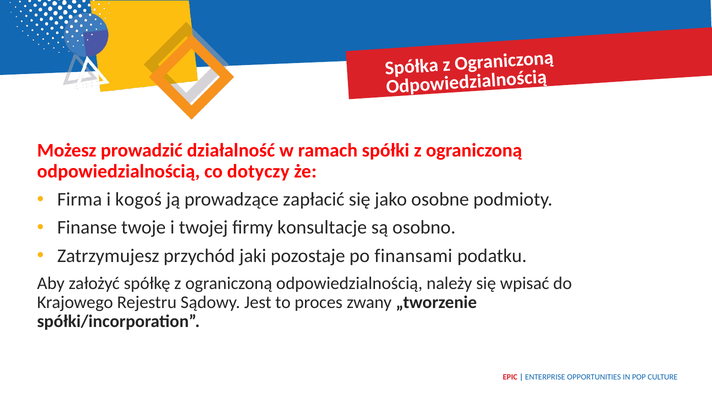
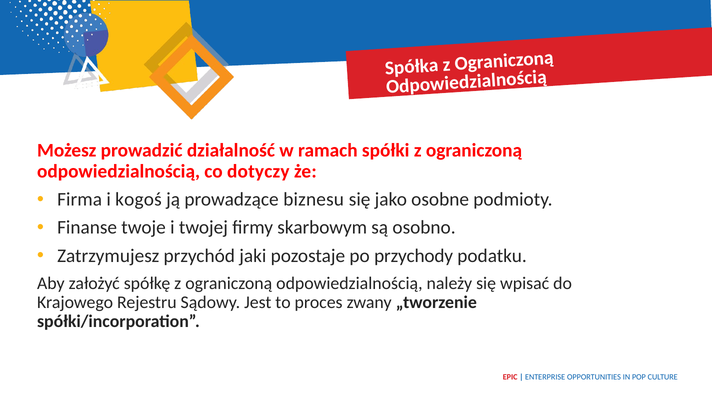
zapłacić: zapłacić -> biznesu
konsultacje: konsultacje -> skarbowym
finansami: finansami -> przychody
